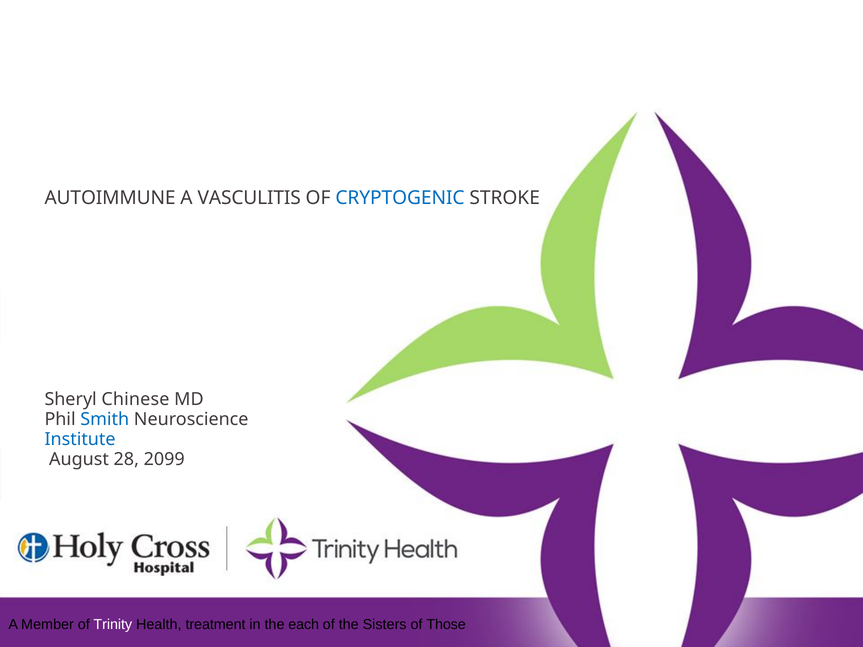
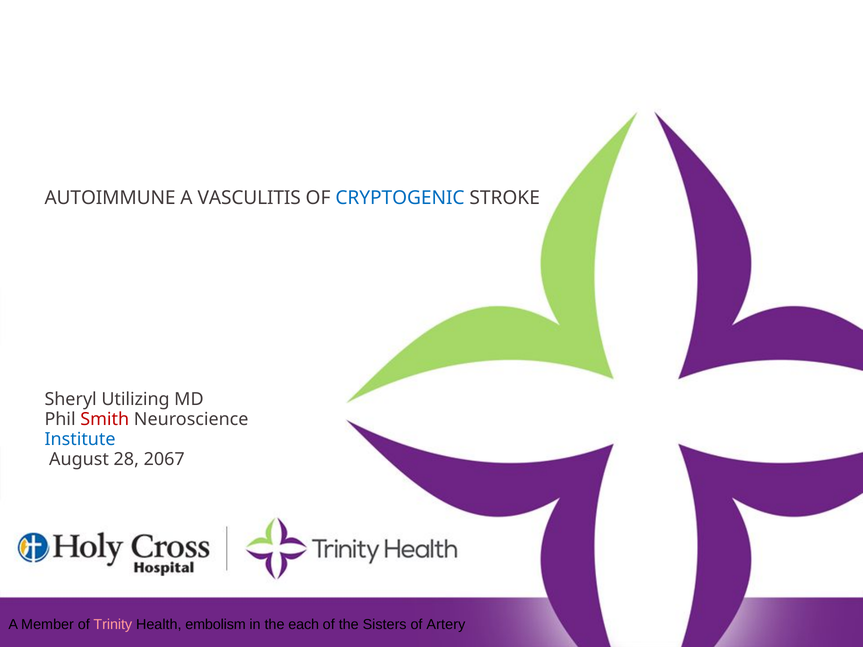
Chinese: Chinese -> Utilizing
Smith colour: blue -> red
2099: 2099 -> 2067
Trinity colour: white -> pink
treatment: treatment -> embolism
Those: Those -> Artery
